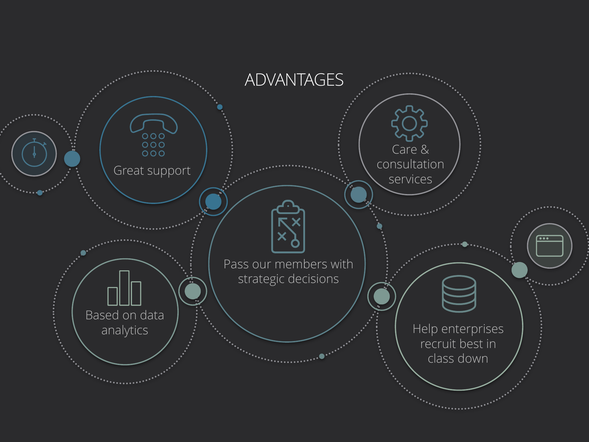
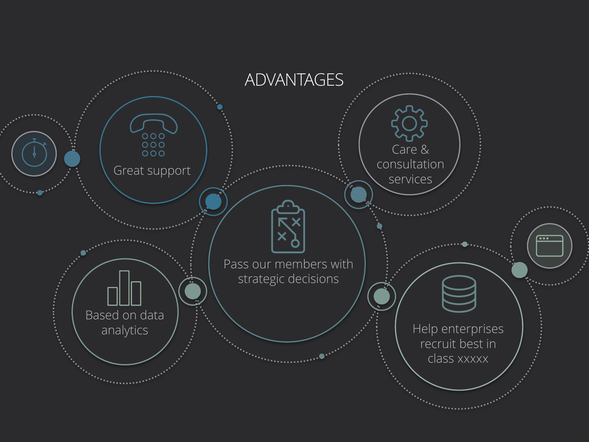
down: down -> xxxxx
